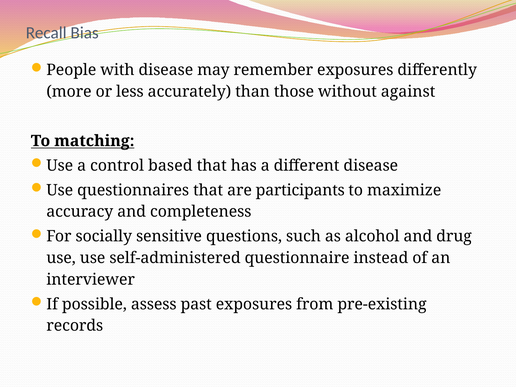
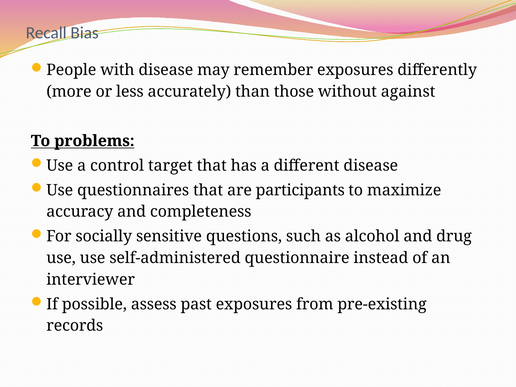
matching: matching -> problems
based: based -> target
